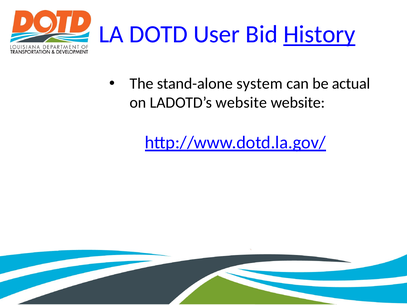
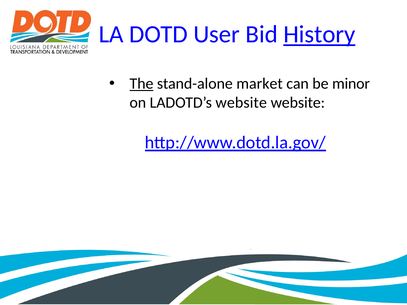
The underline: none -> present
system: system -> market
actual: actual -> minor
